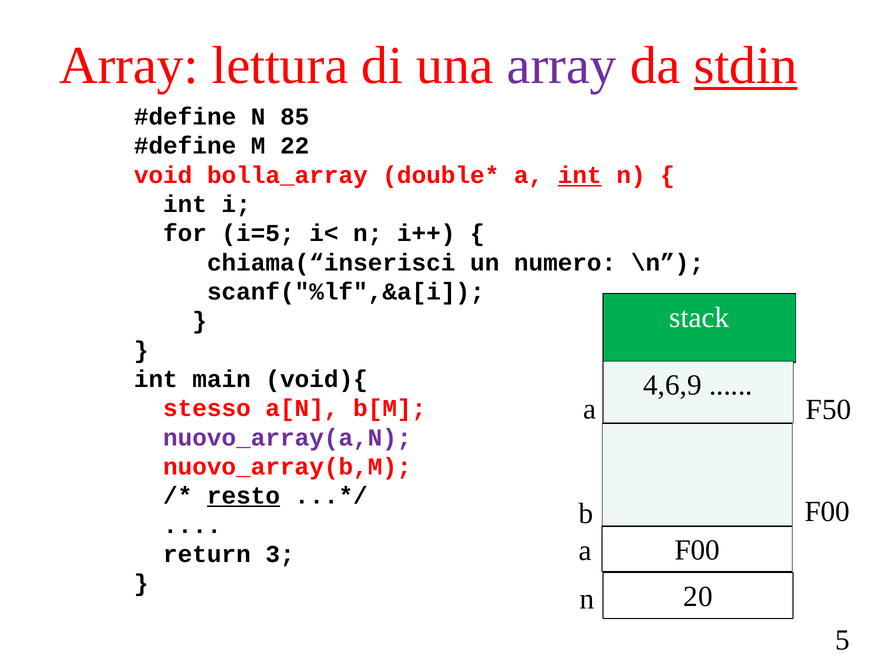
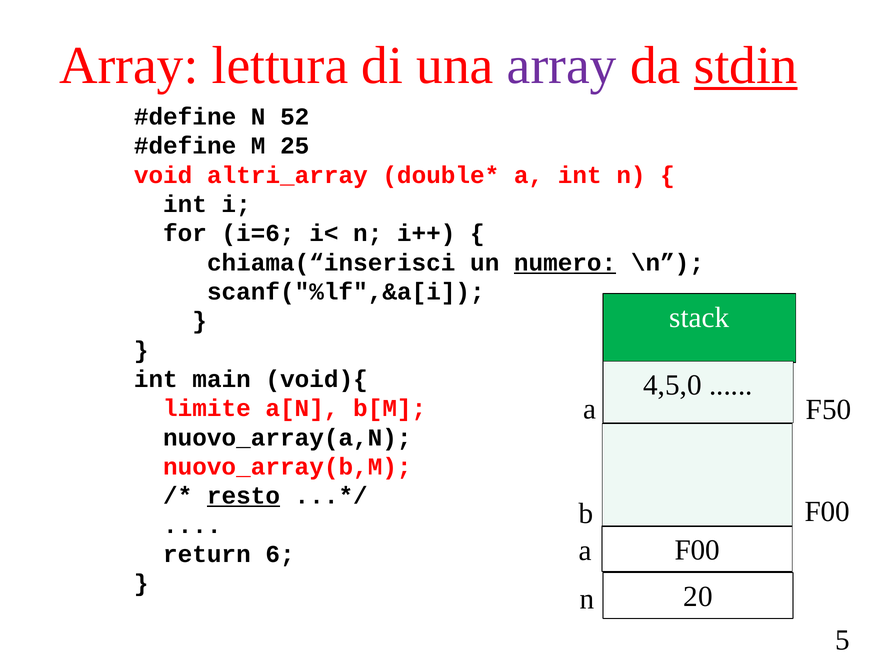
85: 85 -> 52
22: 22 -> 25
bolla_array: bolla_array -> altri_array
int at (580, 175) underline: present -> none
i=5: i=5 -> i=6
numero underline: none -> present
4,6,9: 4,6,9 -> 4,5,0
stesso: stesso -> limite
nuovo_array(a,N colour: purple -> black
3: 3 -> 6
